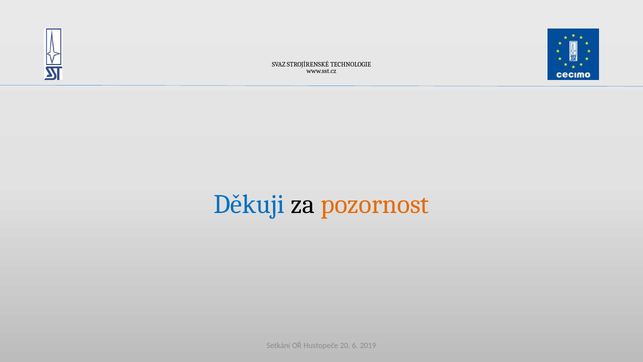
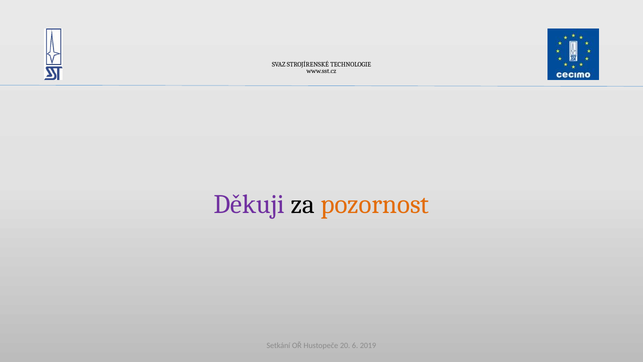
Děkuji colour: blue -> purple
